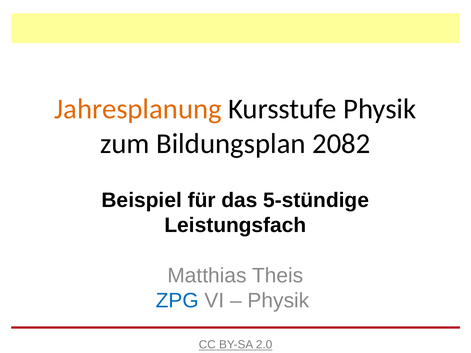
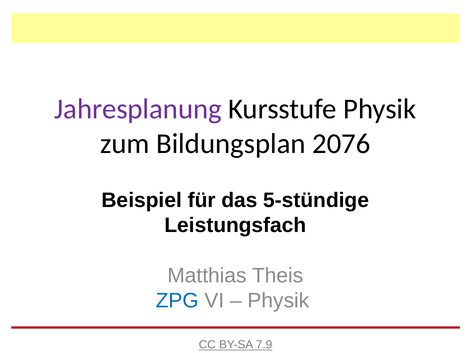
Jahresplanung colour: orange -> purple
2082: 2082 -> 2076
2.0: 2.0 -> 7.9
